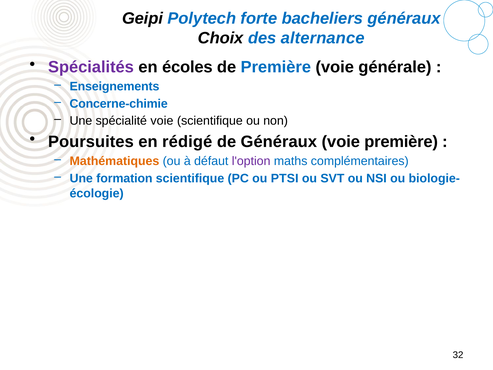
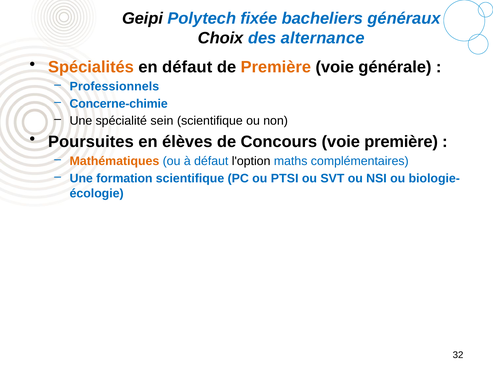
forte: forte -> fixée
Spécialités colour: purple -> orange
en écoles: écoles -> défaut
Première at (276, 67) colour: blue -> orange
Enseignements: Enseignements -> Professionnels
spécialité voie: voie -> sein
rédigé: rédigé -> élèves
de Généraux: Généraux -> Concours
l'option colour: purple -> black
